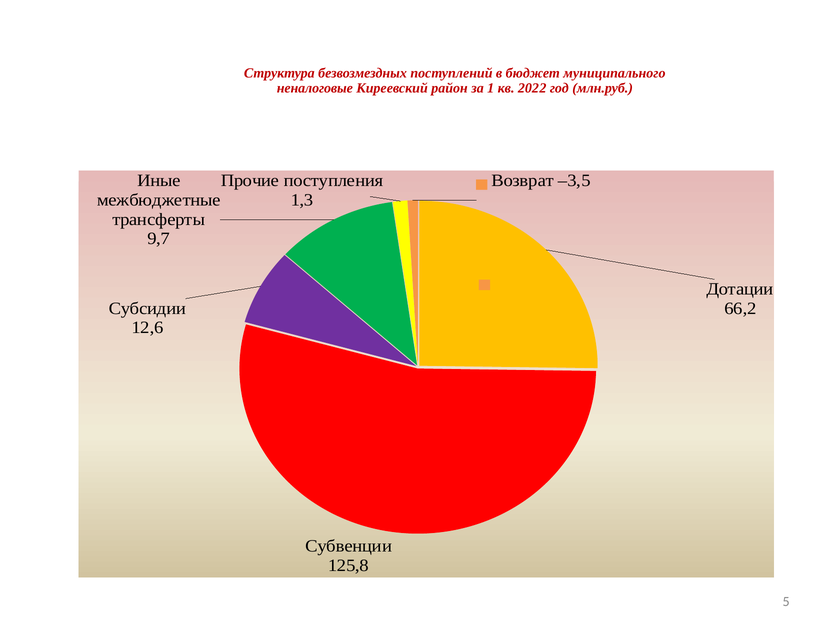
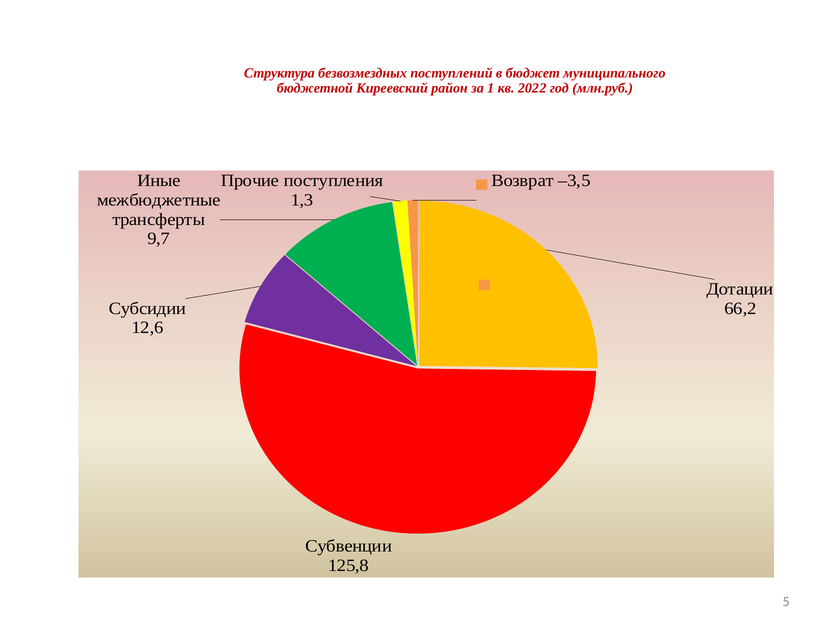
неналоговые: неналоговые -> бюджетной
